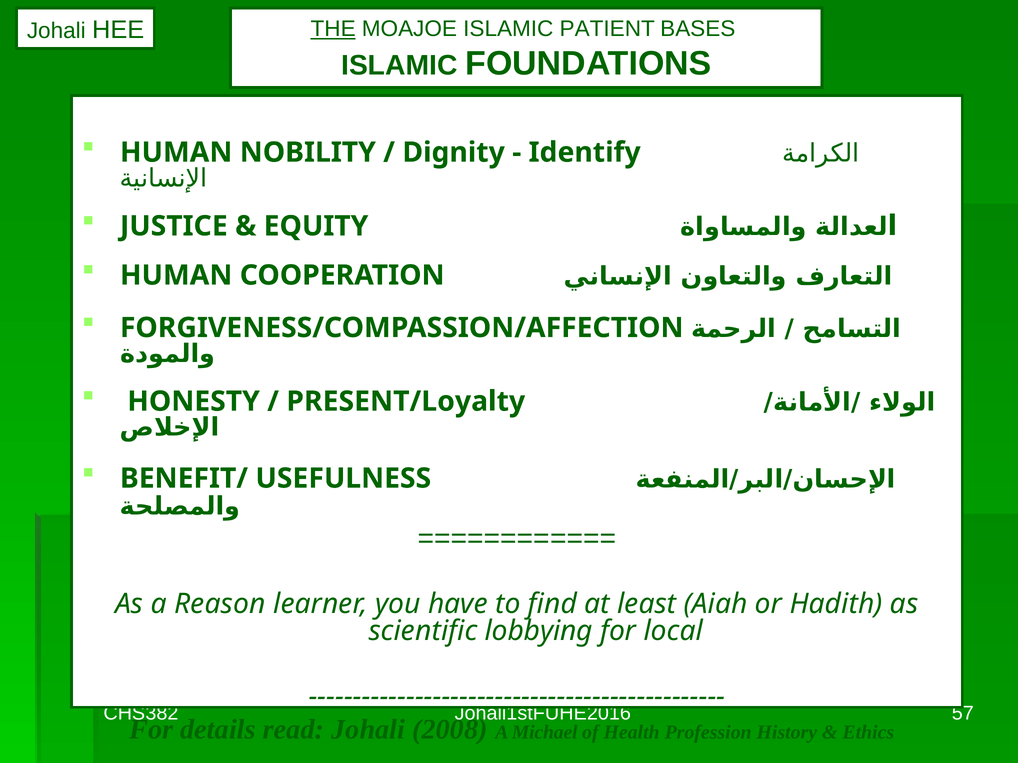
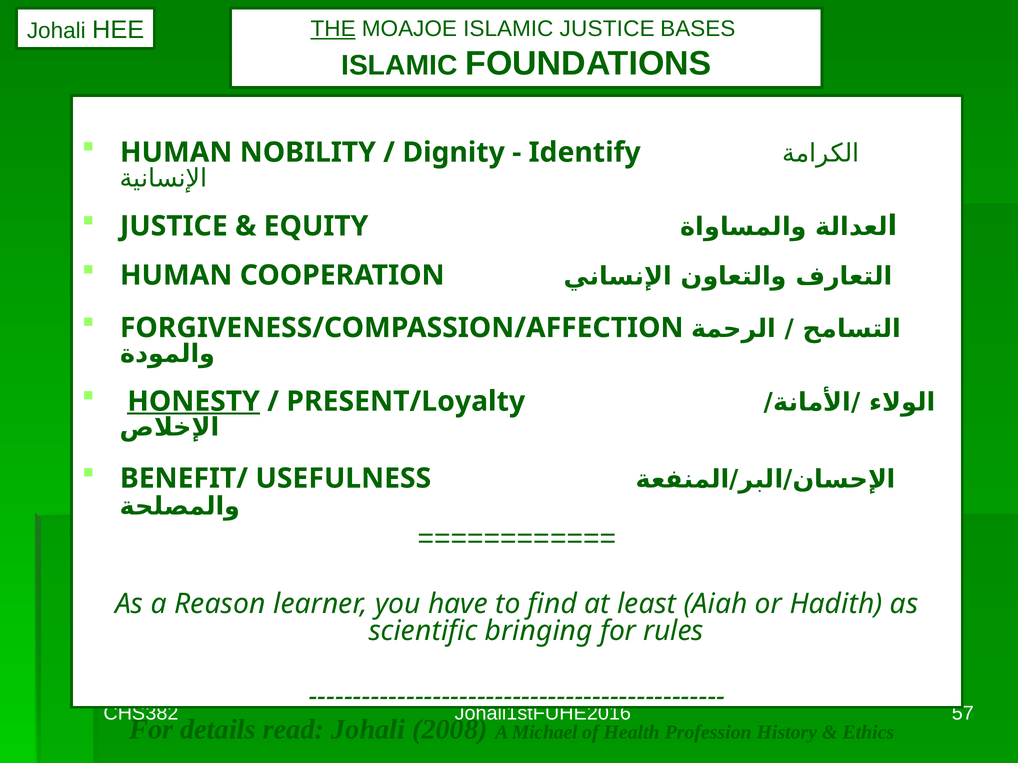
ISLAMIC PATIENT: PATIENT -> JUSTICE
HONESTY underline: none -> present
lobbying: lobbying -> bringing
local: local -> rules
